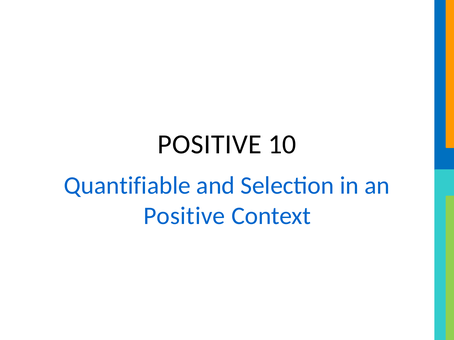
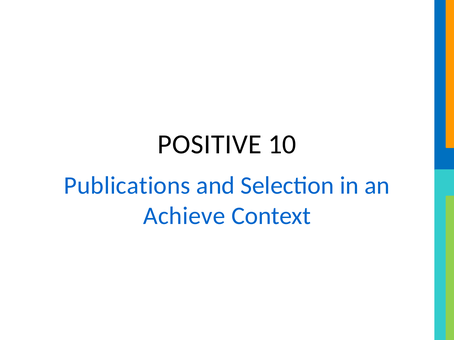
Quantifiable: Quantifiable -> Publications
Positive at (184, 216): Positive -> Achieve
